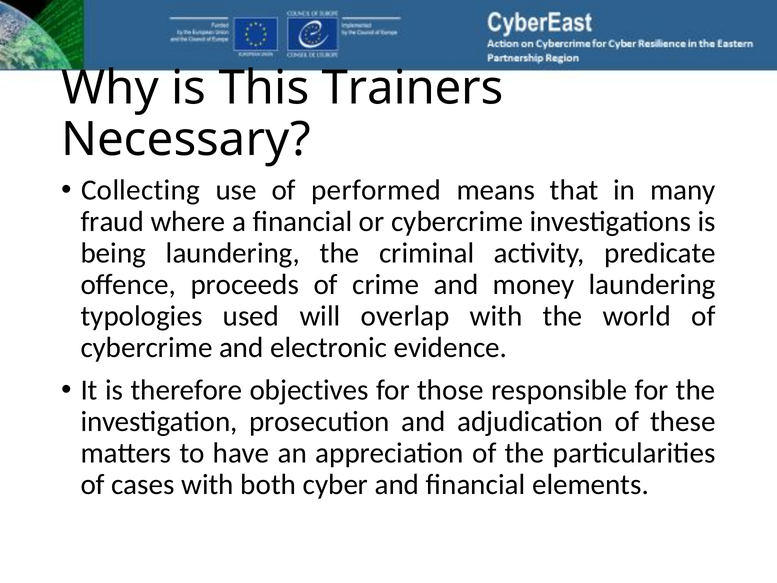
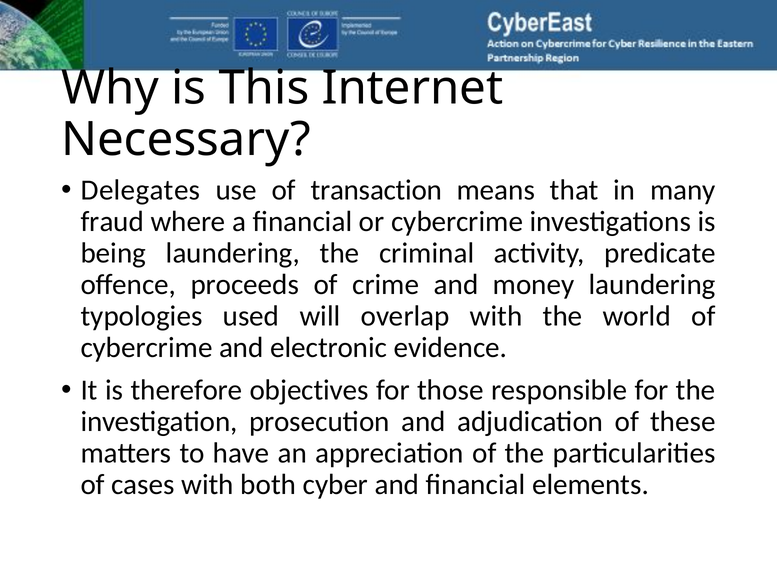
Trainers: Trainers -> Internet
Collecting: Collecting -> Delegates
performed: performed -> transaction
